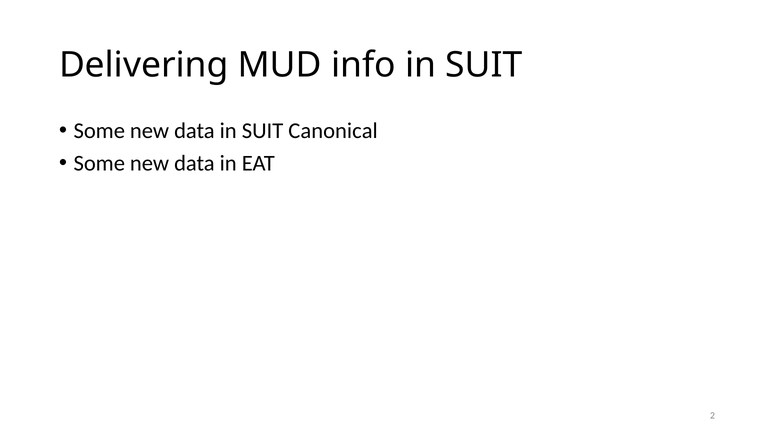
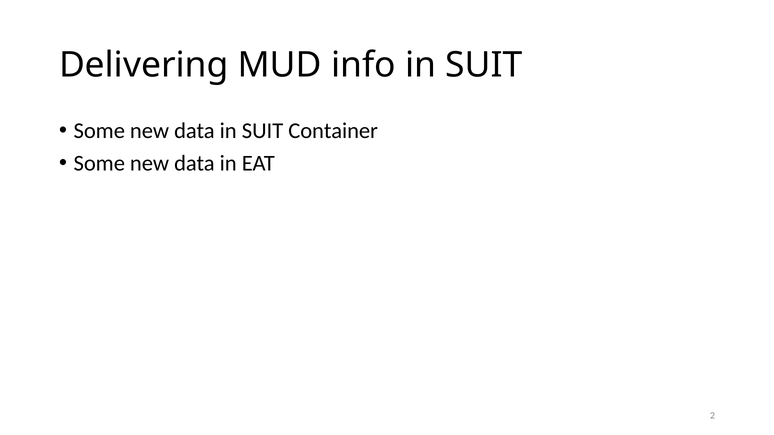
Canonical: Canonical -> Container
